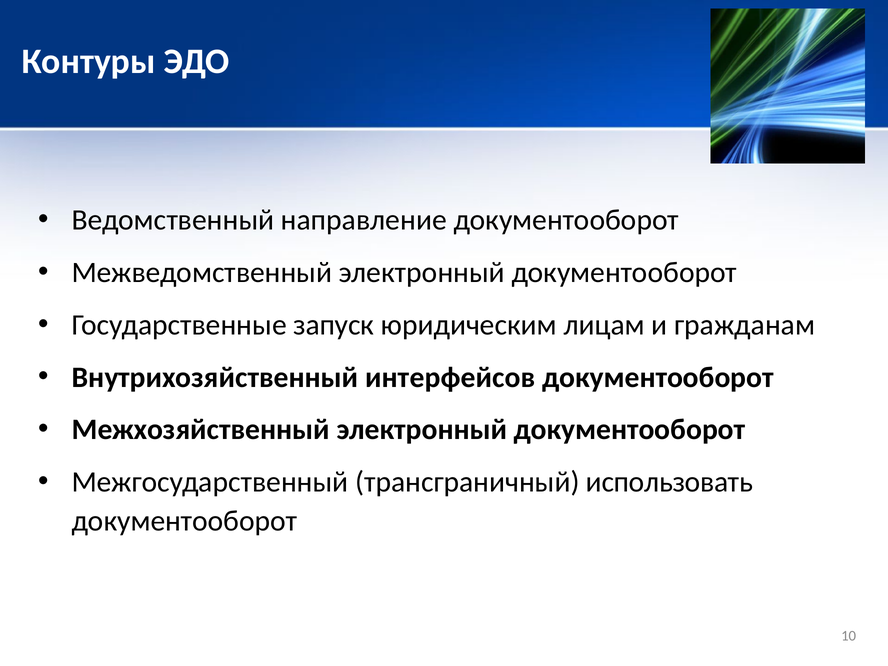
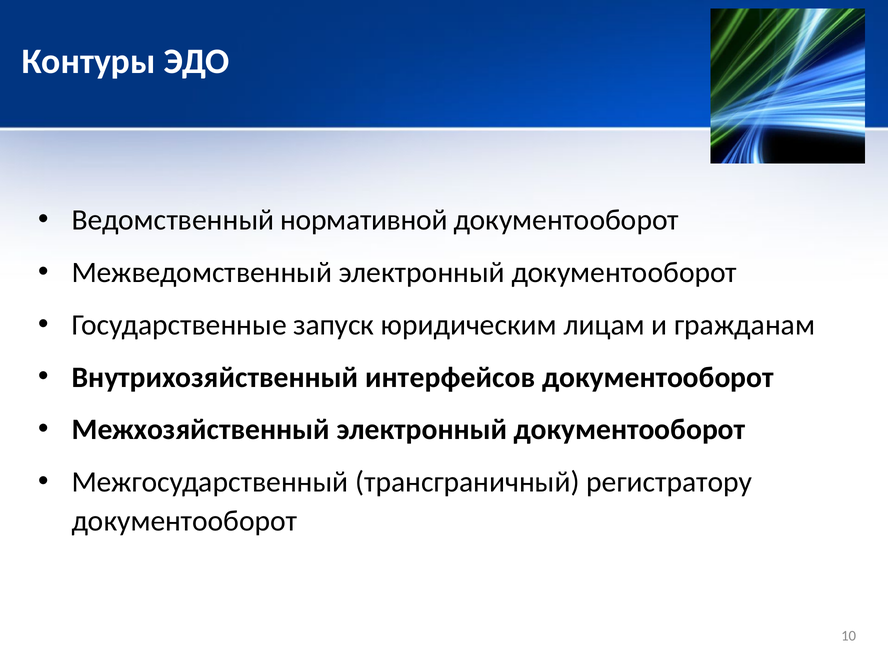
направление: направление -> нормативной
использовать: использовать -> регистратору
